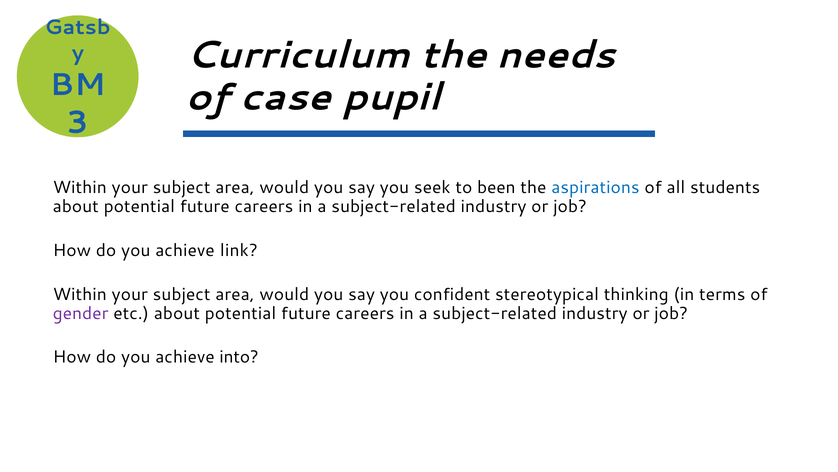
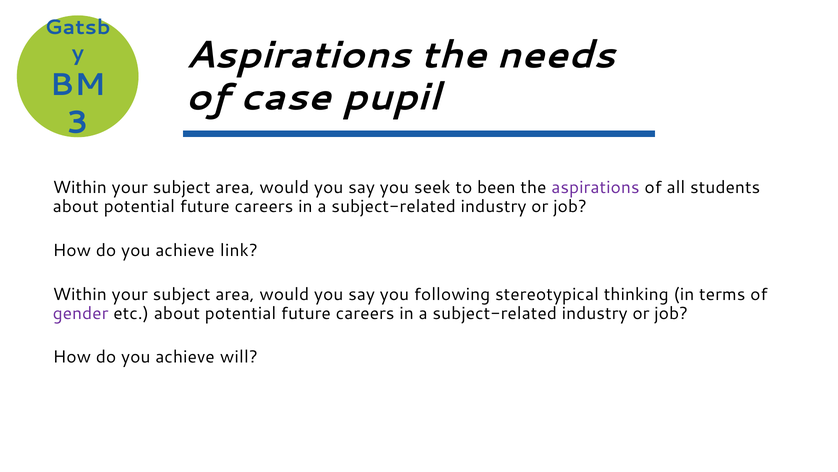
Curriculum at (298, 55): Curriculum -> Aspirations
aspirations at (595, 187) colour: blue -> purple
confident: confident -> following
into: into -> will
